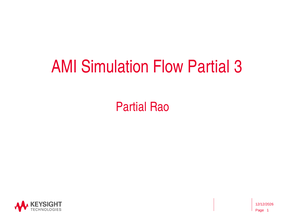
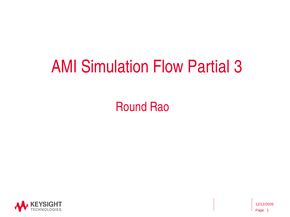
Partial at (131, 107): Partial -> Round
